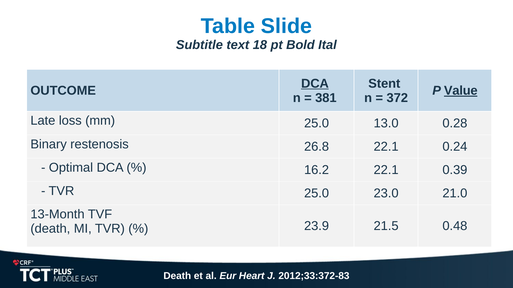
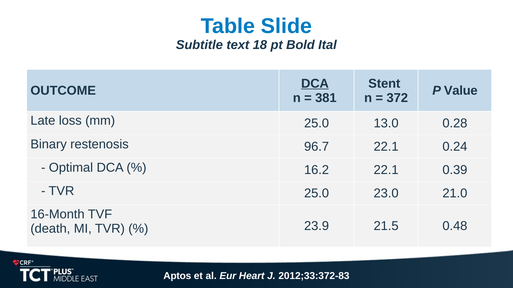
Value underline: present -> none
26.8: 26.8 -> 96.7
13-Month: 13-Month -> 16-Month
Death at (177, 276): Death -> Aptos
